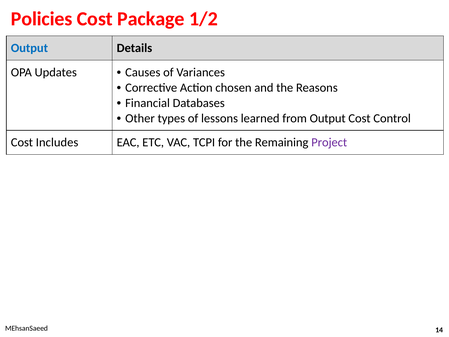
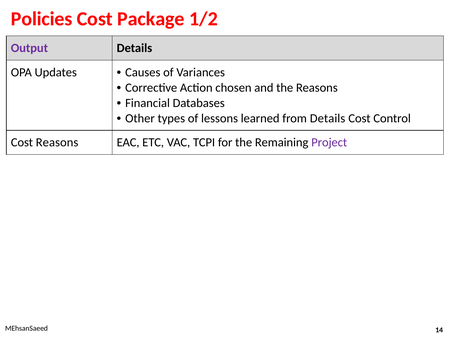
Output at (29, 48) colour: blue -> purple
from Output: Output -> Details
Cost Includes: Includes -> Reasons
